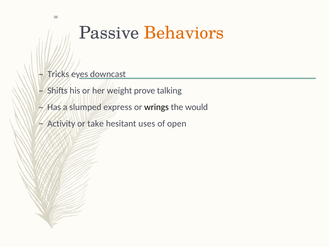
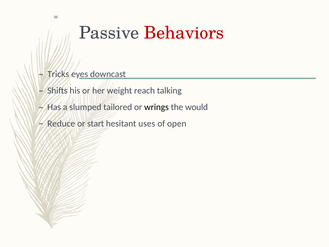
Behaviors colour: orange -> red
prove: prove -> reach
express: express -> tailored
Activity: Activity -> Reduce
take: take -> start
